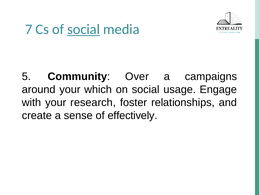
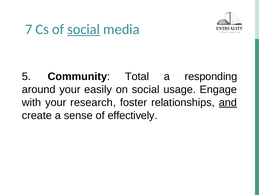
Over: Over -> Total
campaigns: campaigns -> responding
which: which -> easily
and underline: none -> present
